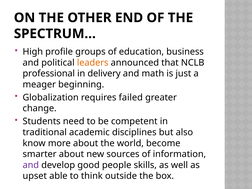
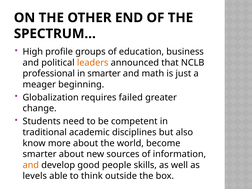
in delivery: delivery -> smarter
and at (31, 165) colour: purple -> orange
upset: upset -> levels
